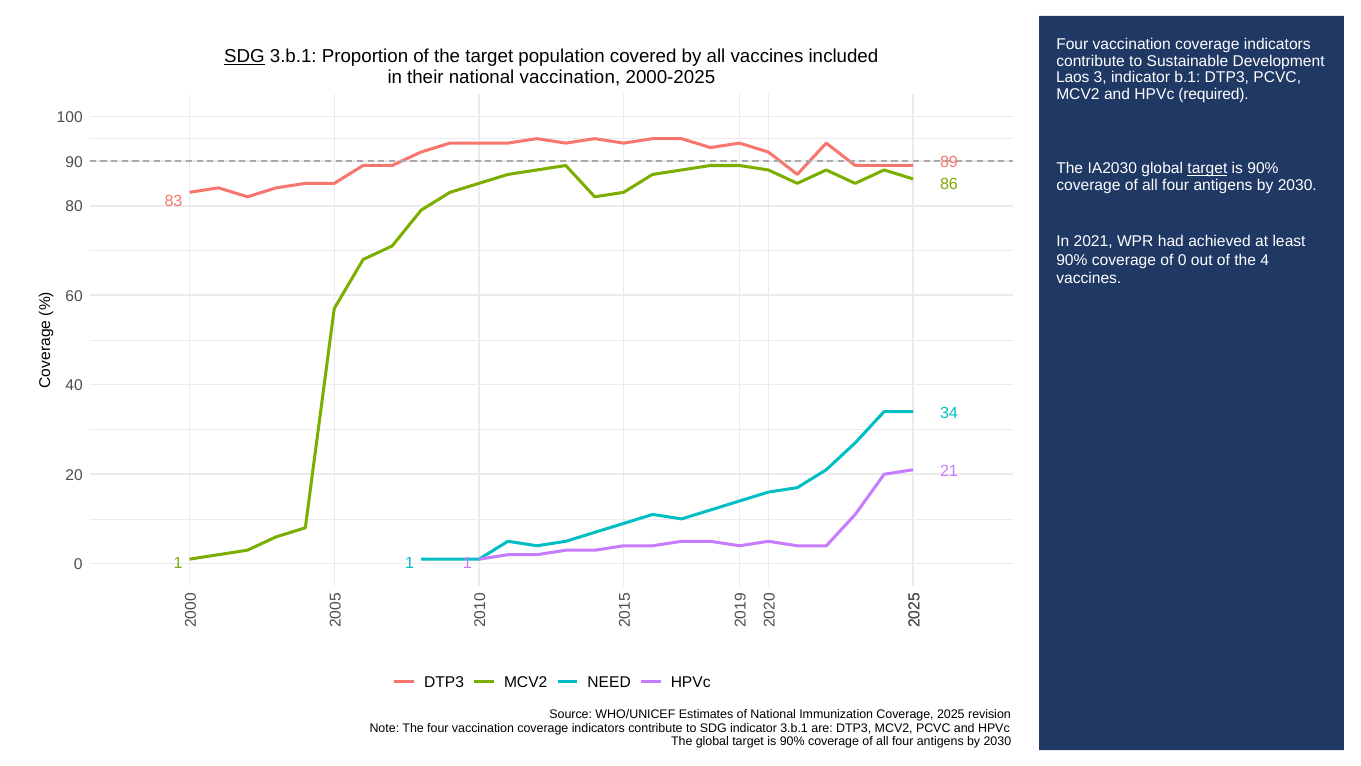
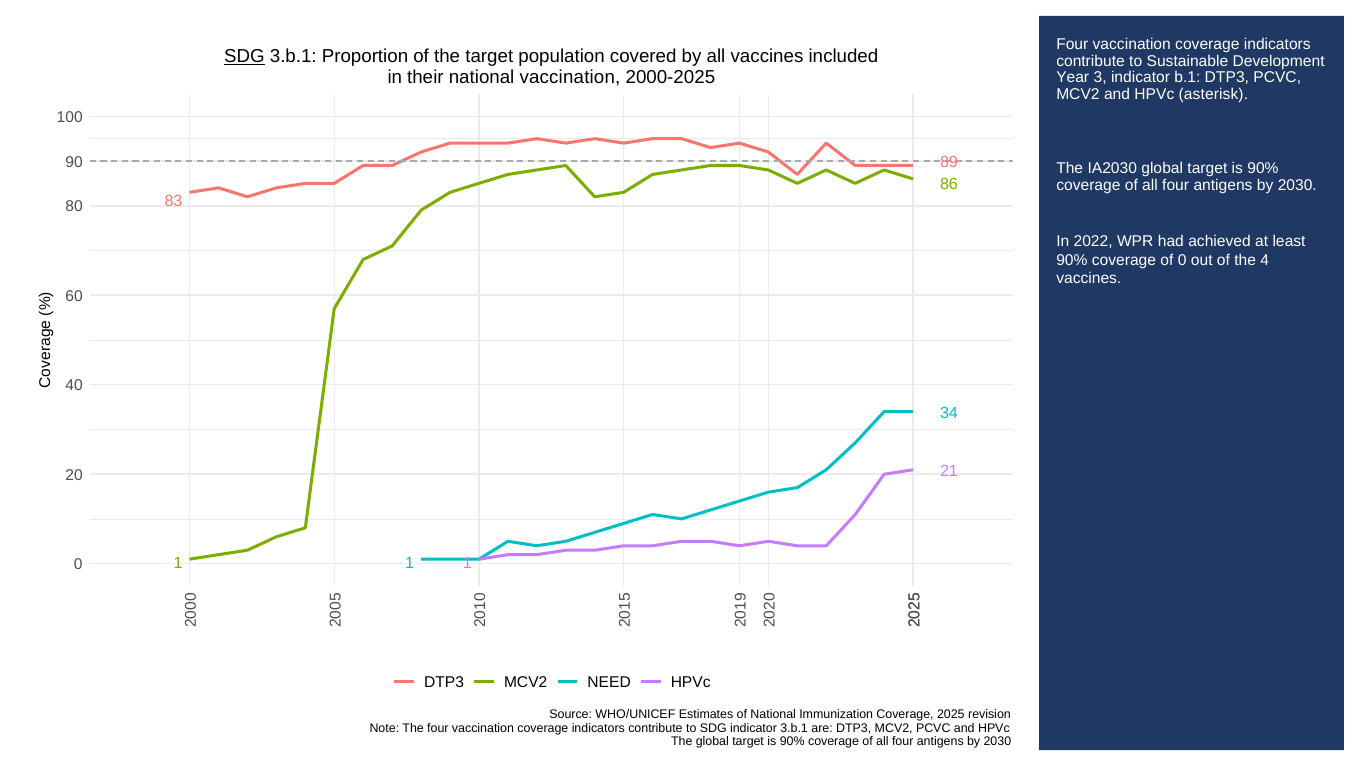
Laos: Laos -> Year
required: required -> asterisk
target at (1207, 168) underline: present -> none
2021: 2021 -> 2022
